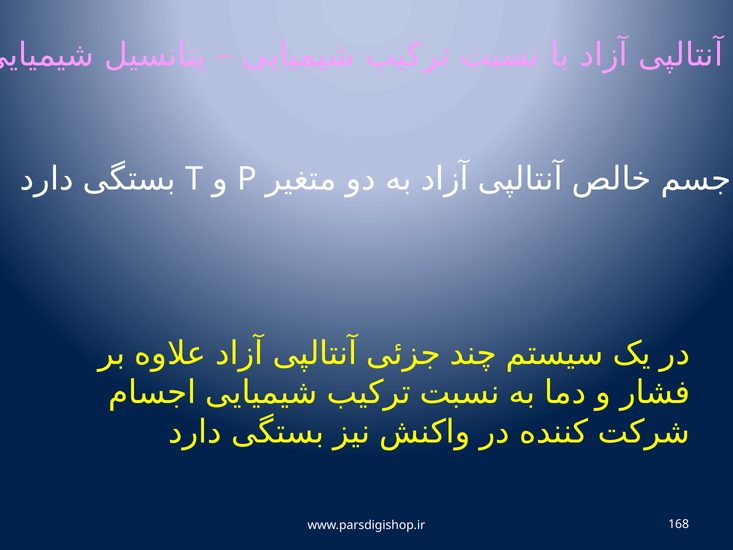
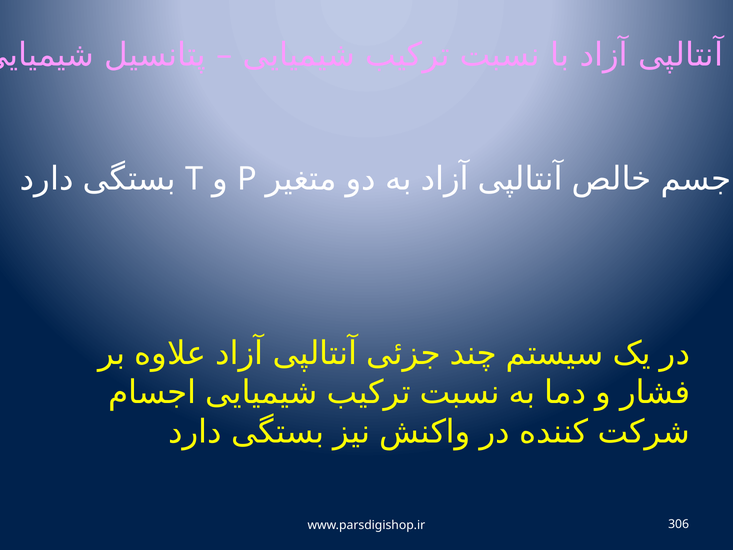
168: 168 -> 306
